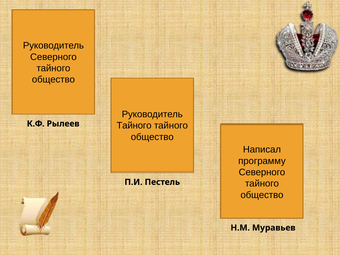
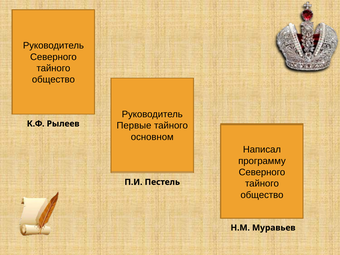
Тайного at (134, 126): Тайного -> Первые
общество at (152, 137): общество -> основном
